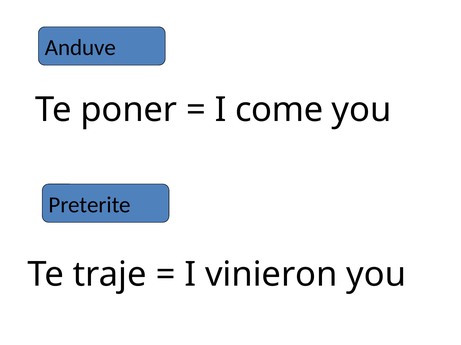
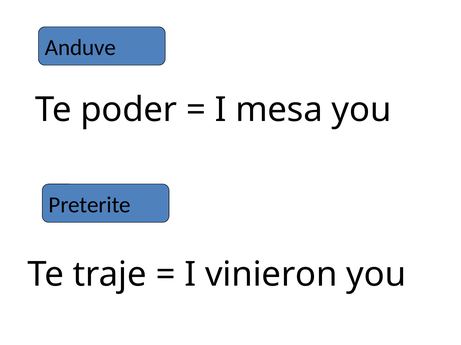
poner: poner -> poder
come: come -> mesa
